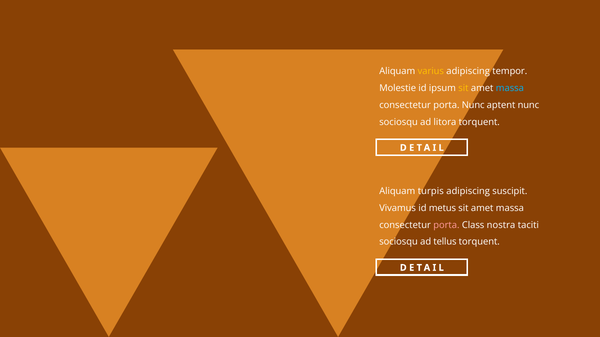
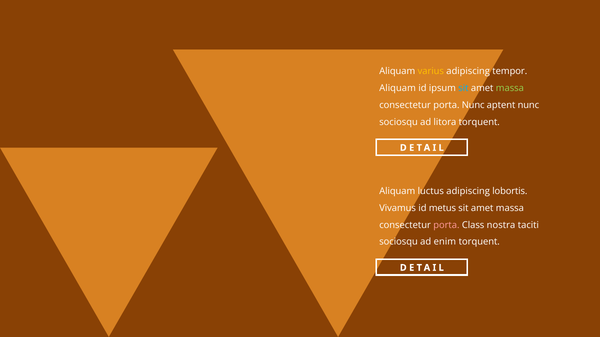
Molestie at (398, 88): Molestie -> Aliquam
sit at (463, 88) colour: yellow -> light blue
massa at (510, 88) colour: light blue -> light green
turpis: turpis -> luctus
suscipit: suscipit -> lobortis
tellus: tellus -> enim
